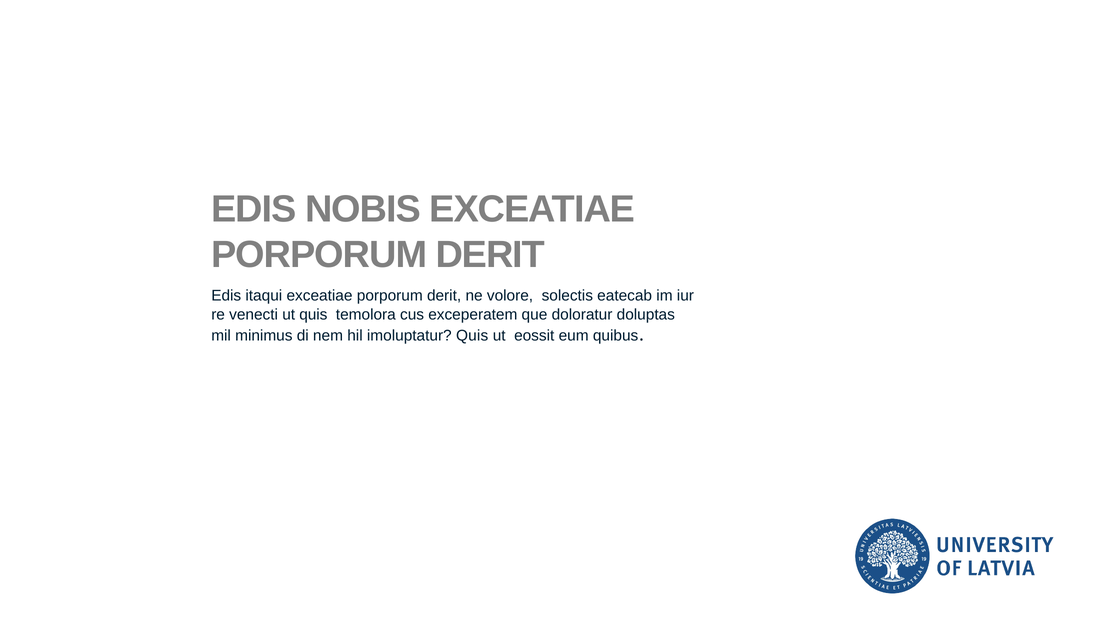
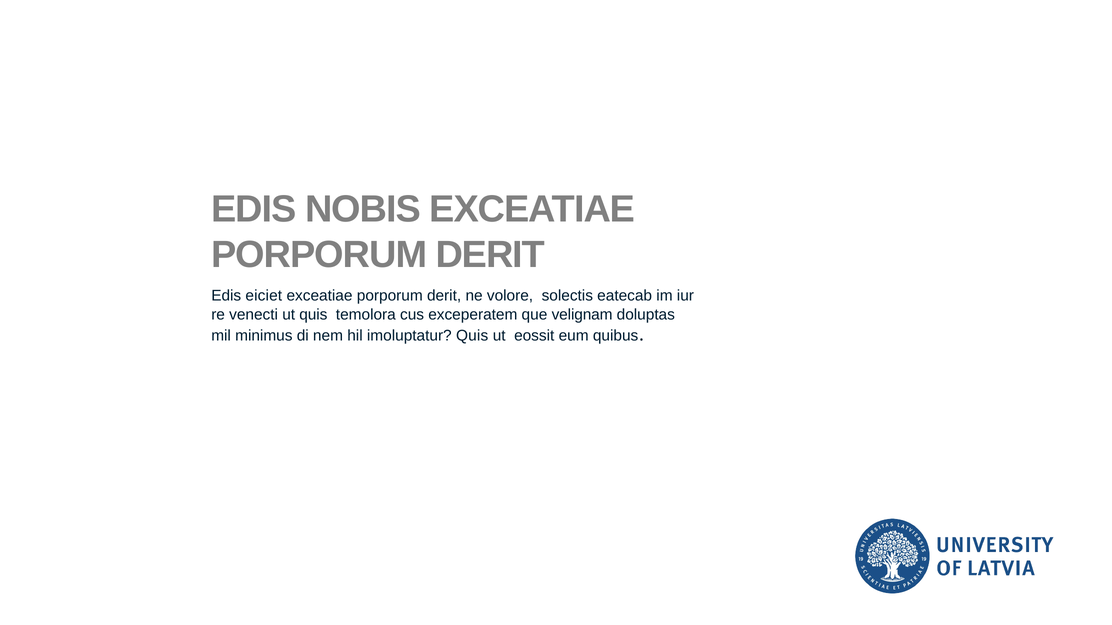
itaqui: itaqui -> eiciet
doloratur: doloratur -> velignam
